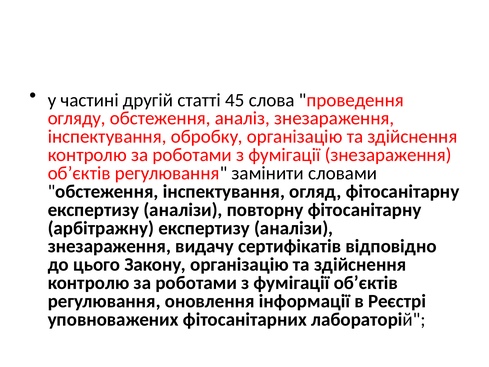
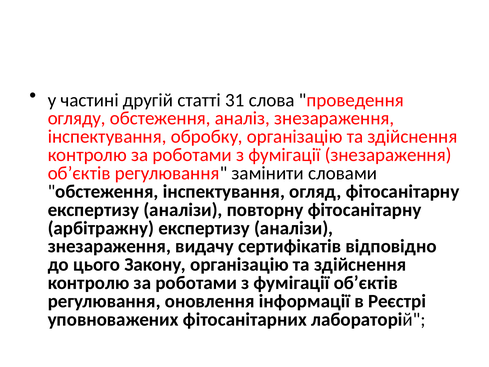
45: 45 -> 31
